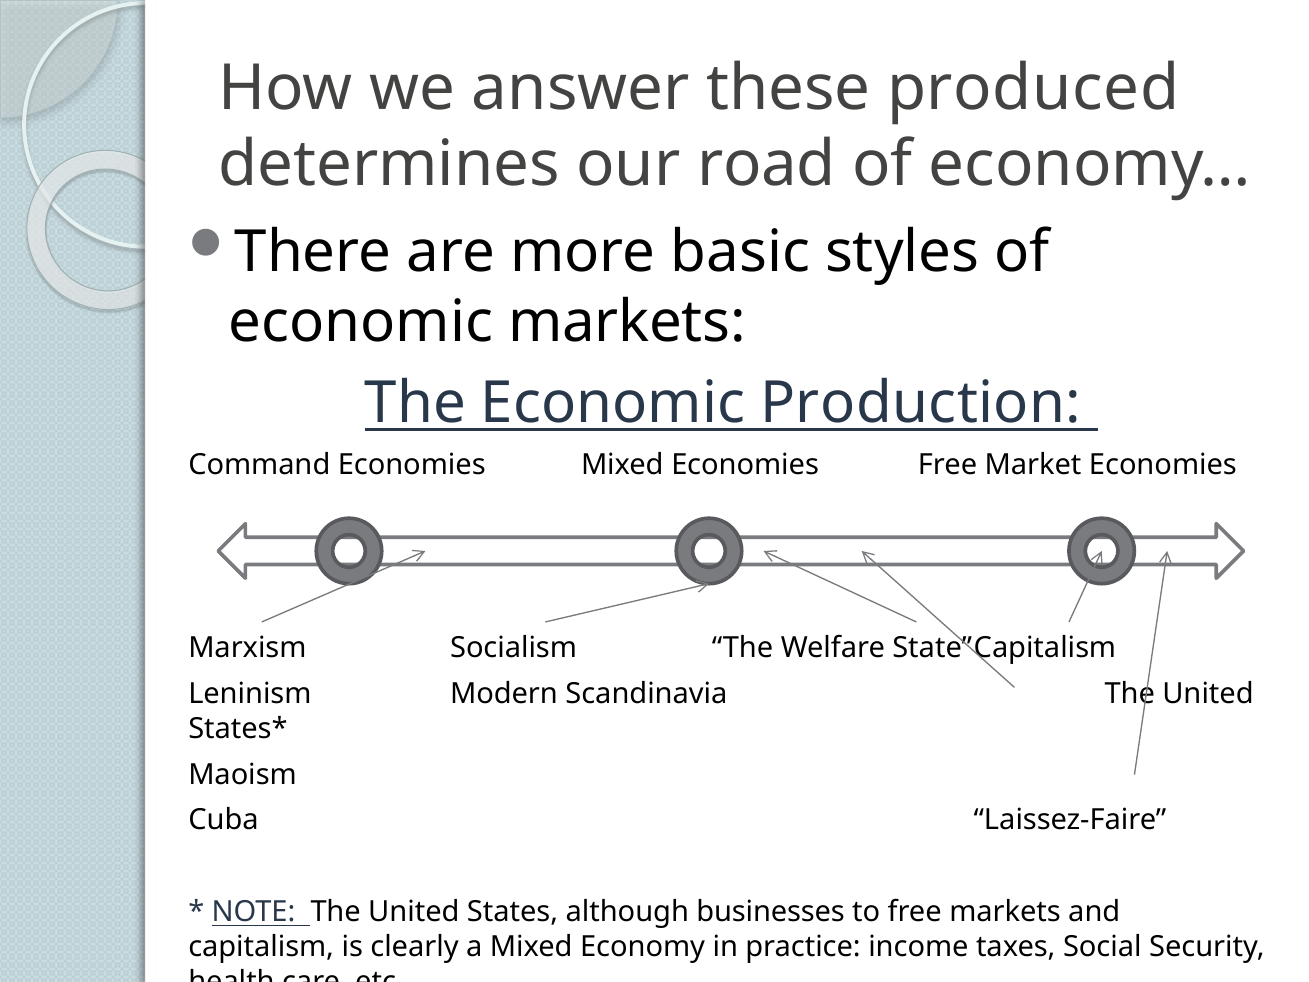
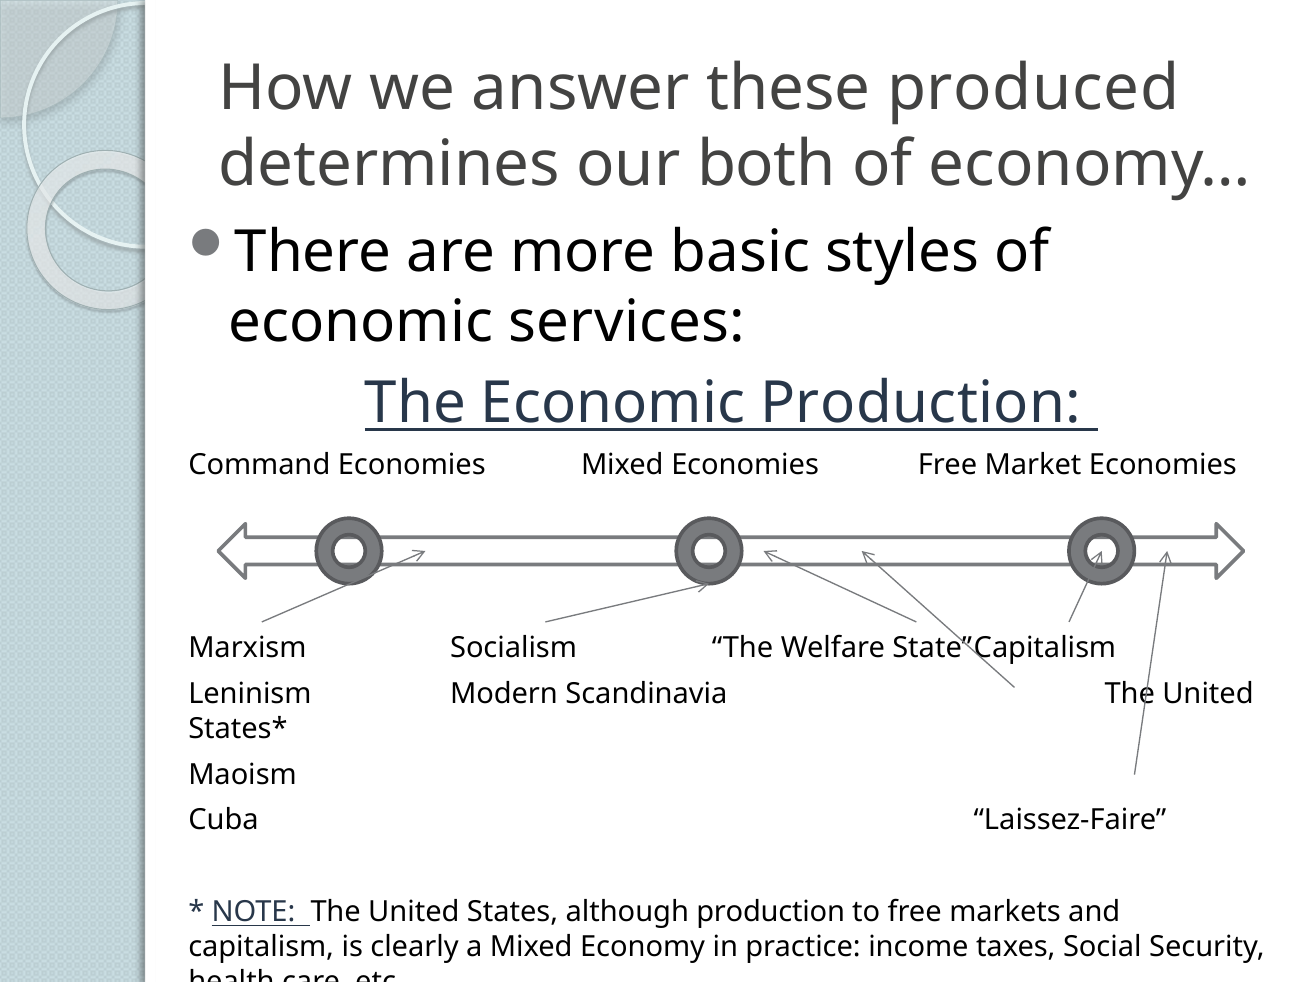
road: road -> both
economic markets: markets -> services
although businesses: businesses -> production
